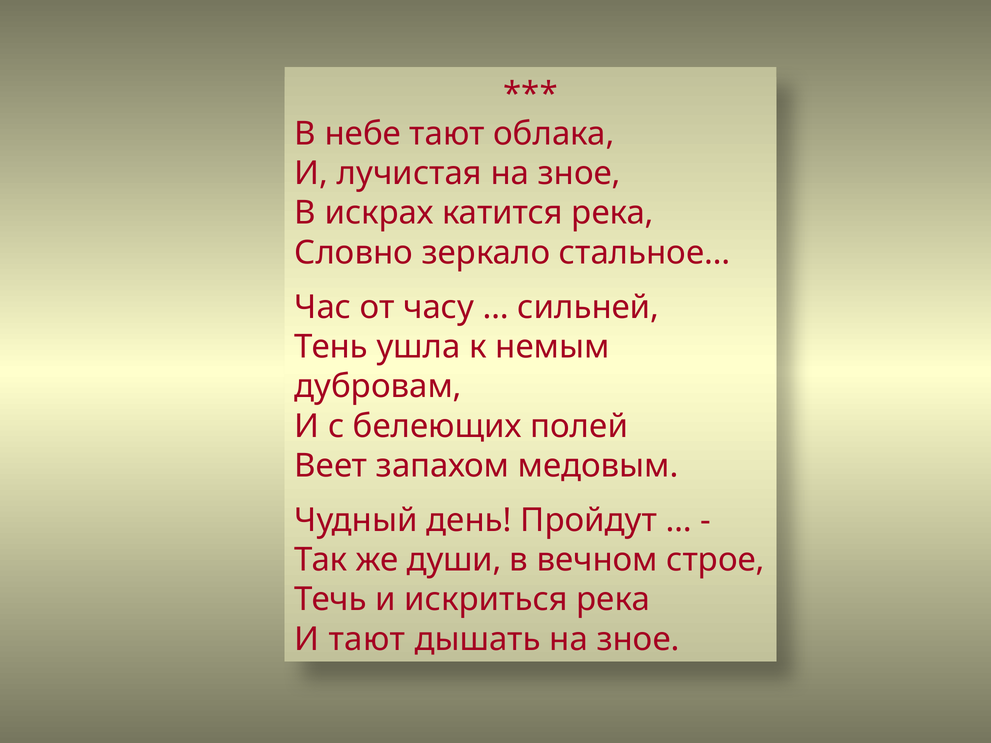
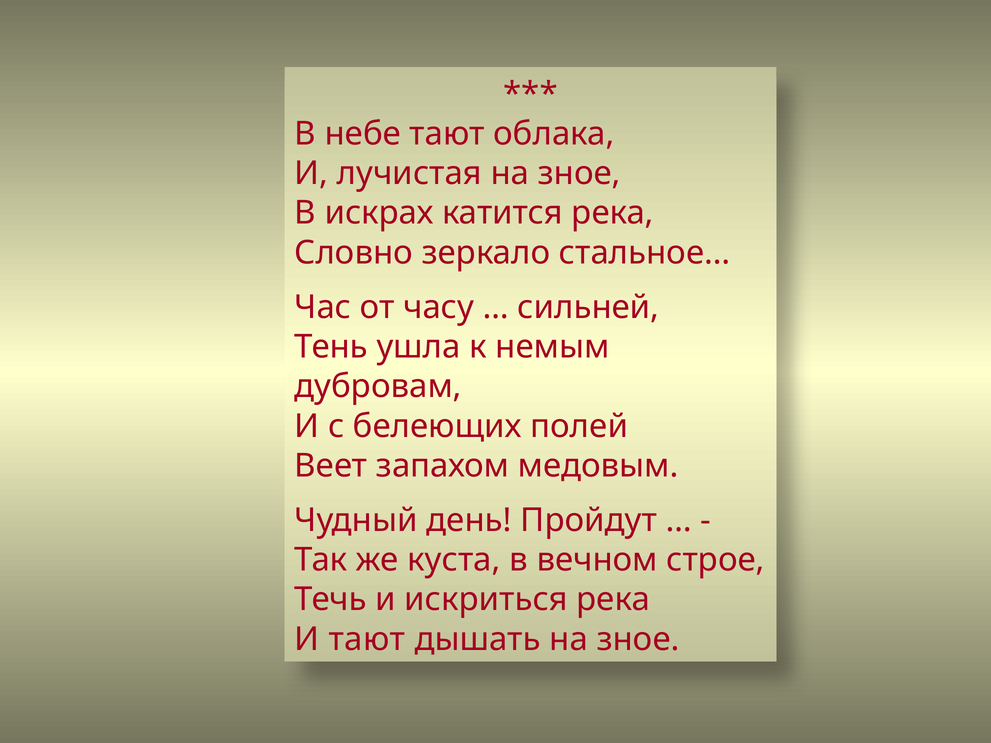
души: души -> куста
